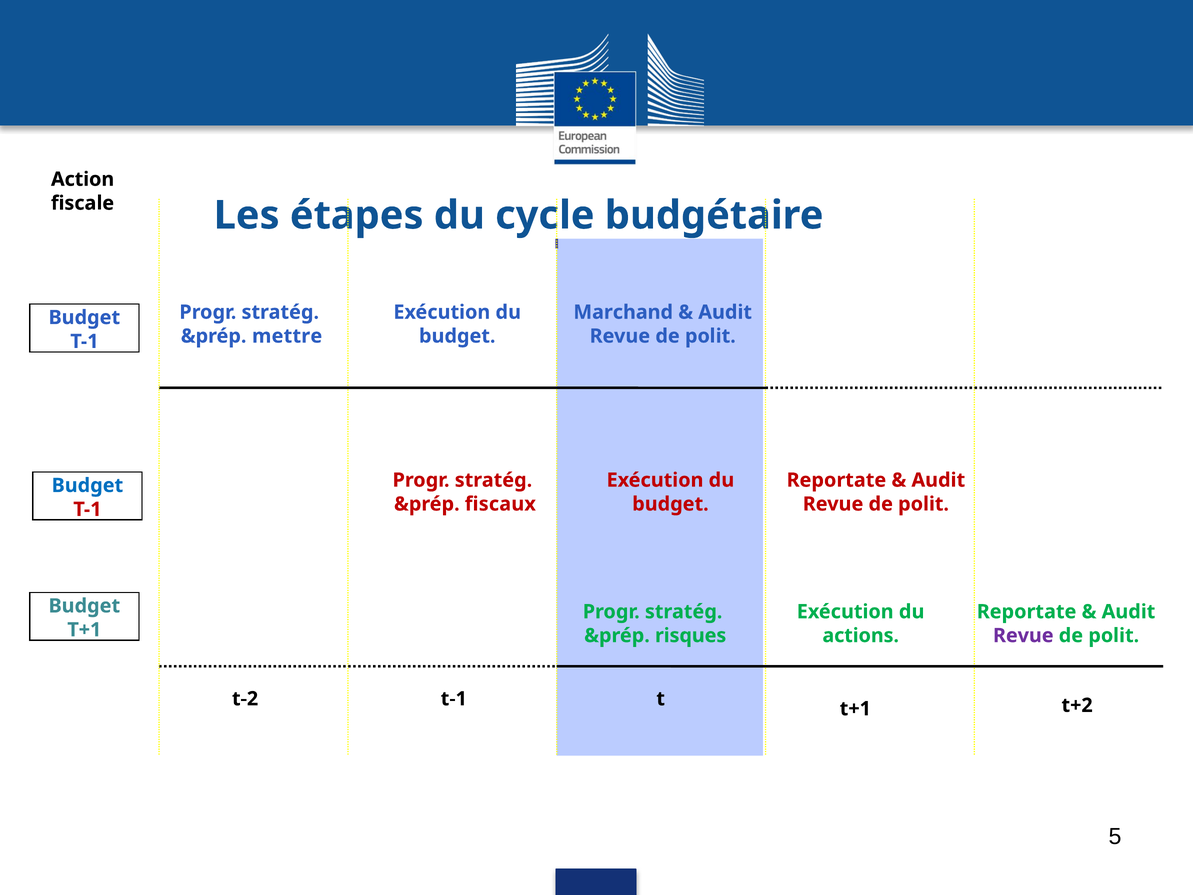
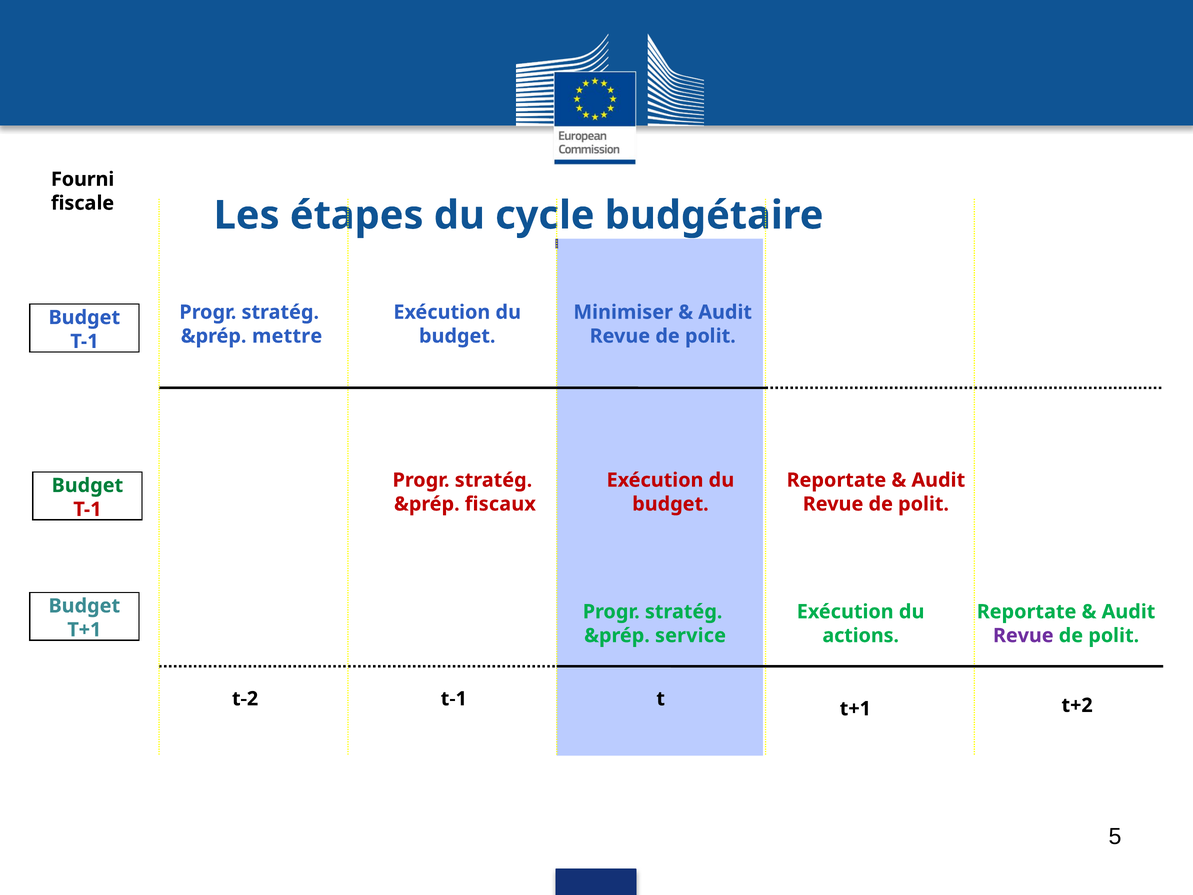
Action: Action -> Fourni
Marchand: Marchand -> Minimiser
Budget at (87, 485) colour: blue -> green
risques: risques -> service
